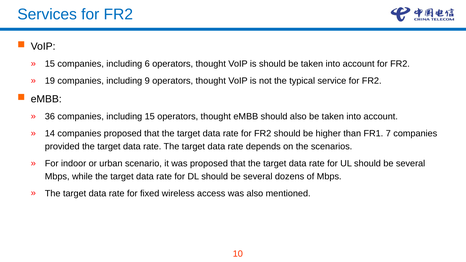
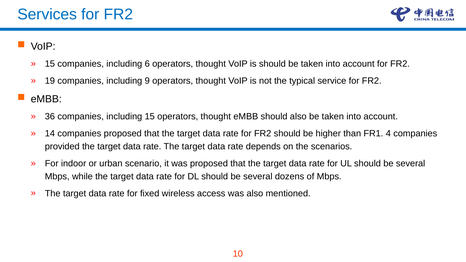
7: 7 -> 4
